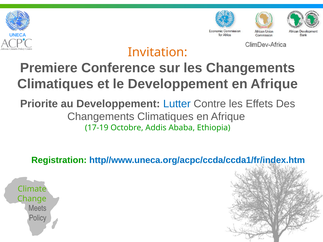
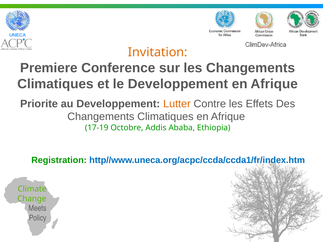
Lutter colour: blue -> orange
